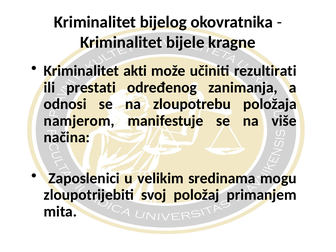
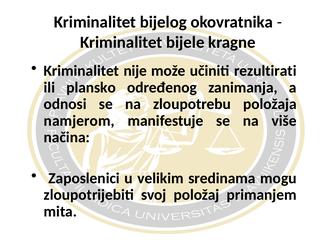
akti: akti -> nije
prestati: prestati -> plansko
